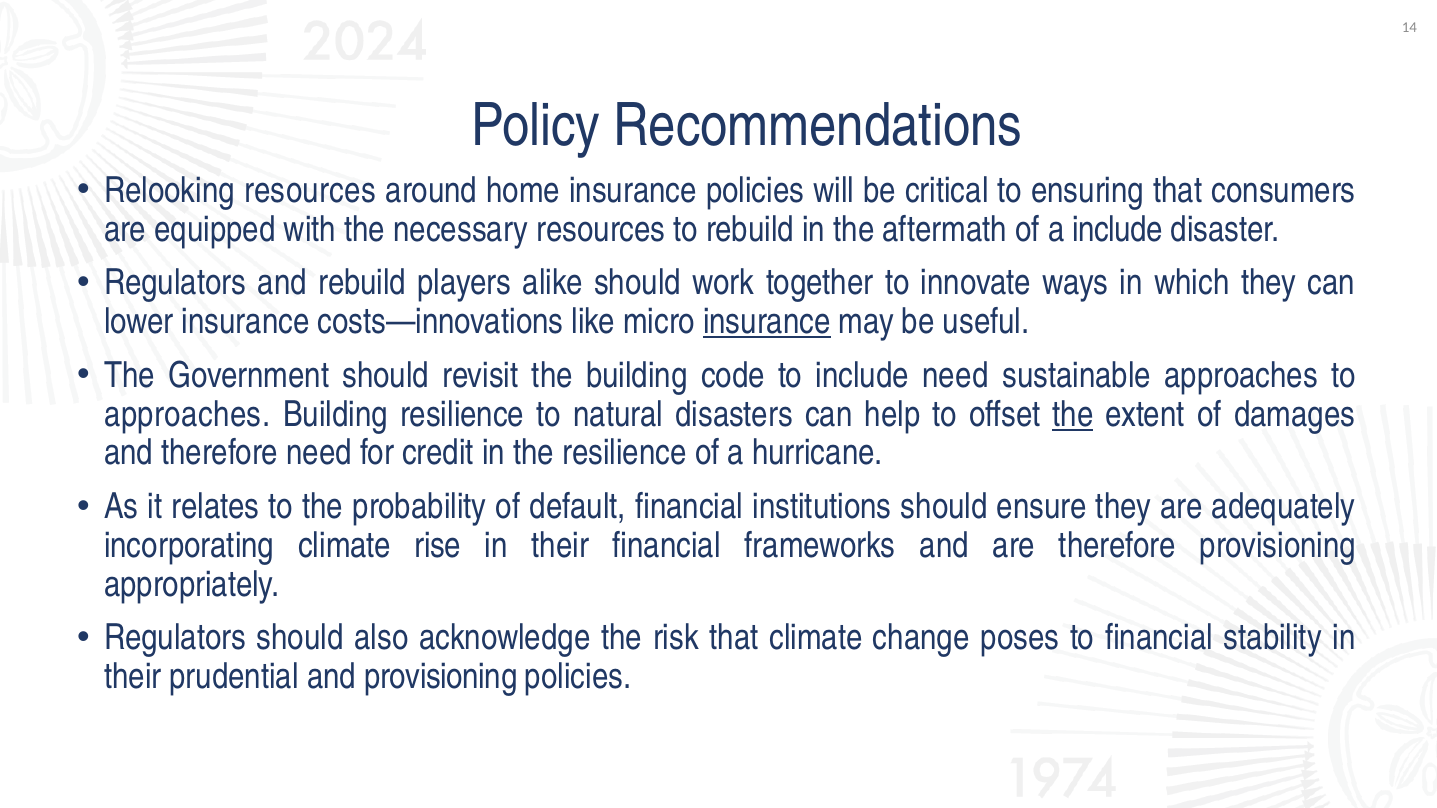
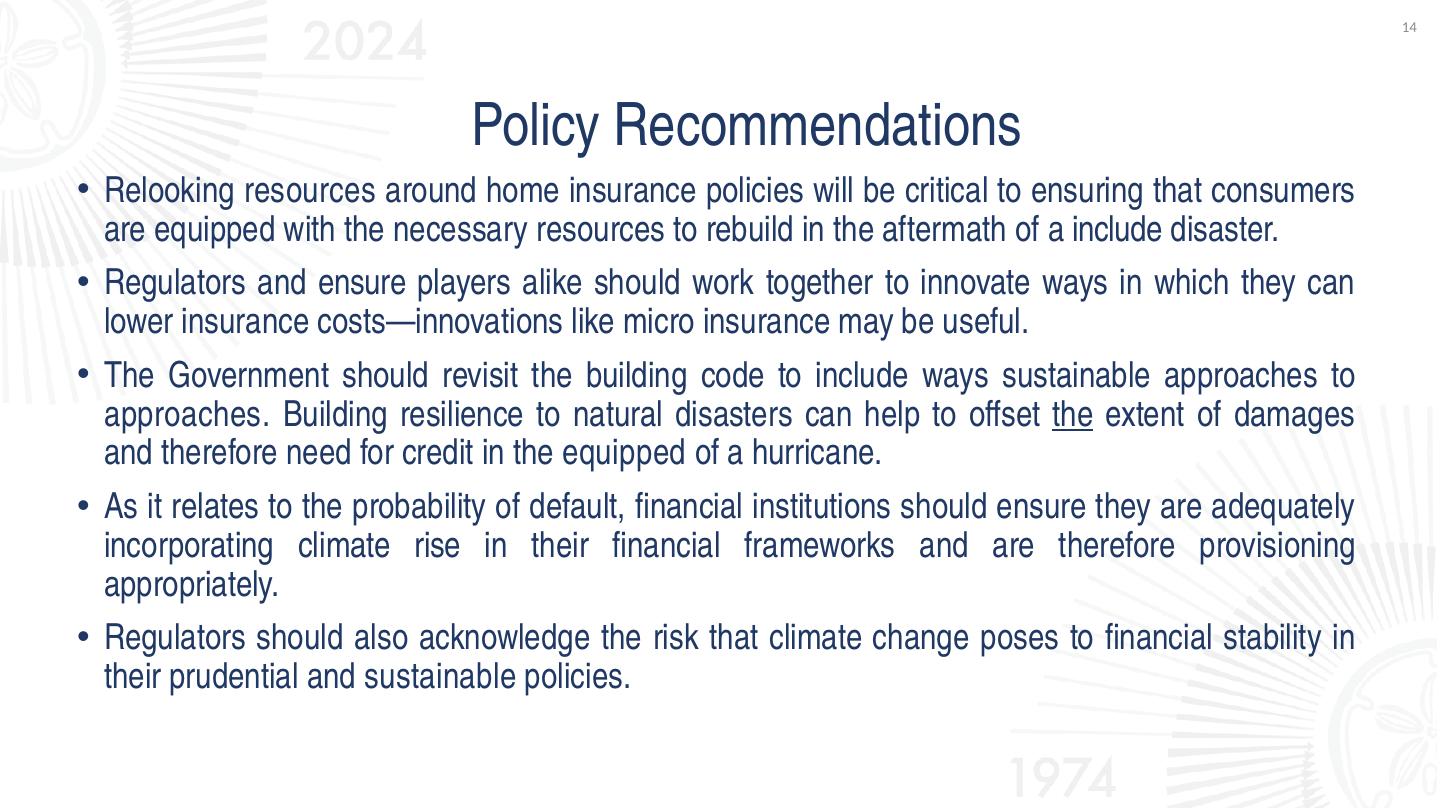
and rebuild: rebuild -> ensure
insurance at (767, 322) underline: present -> none
include need: need -> ways
the resilience: resilience -> equipped
and provisioning: provisioning -> sustainable
